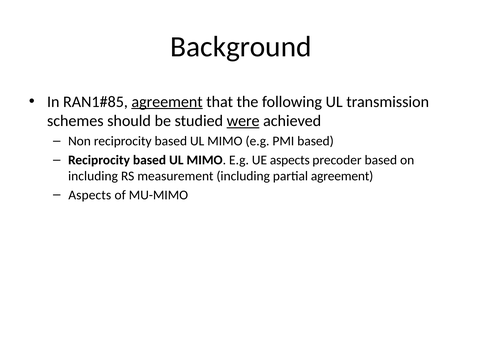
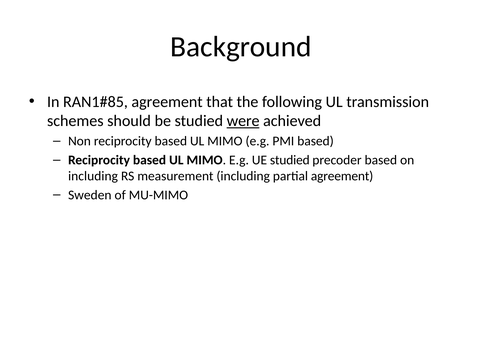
agreement at (167, 102) underline: present -> none
UE aspects: aspects -> studied
Aspects at (90, 195): Aspects -> Sweden
